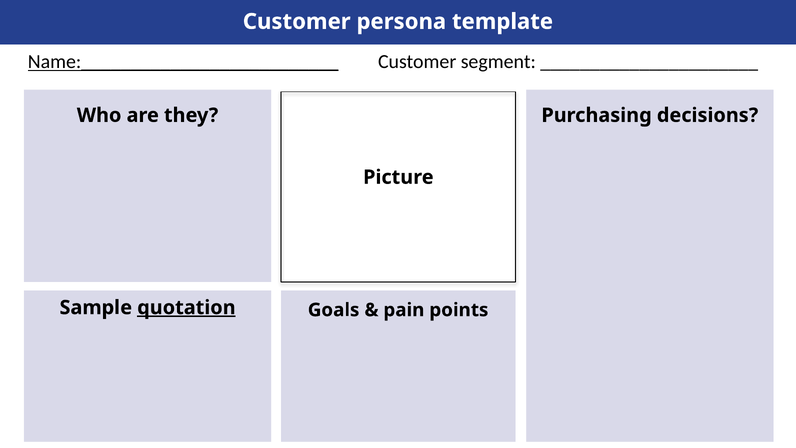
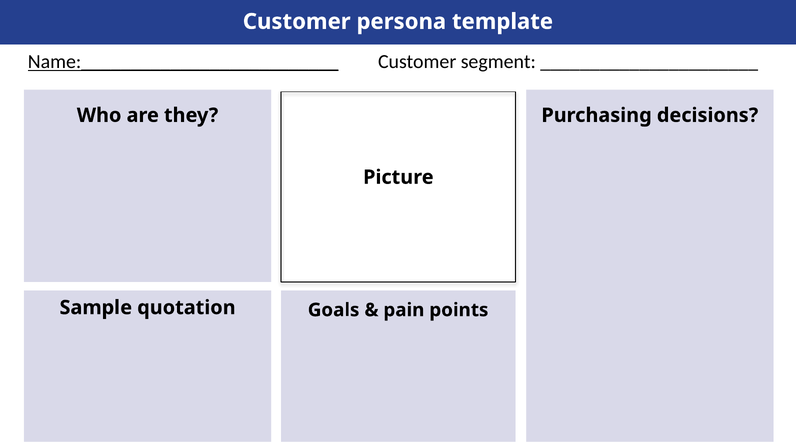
quotation underline: present -> none
